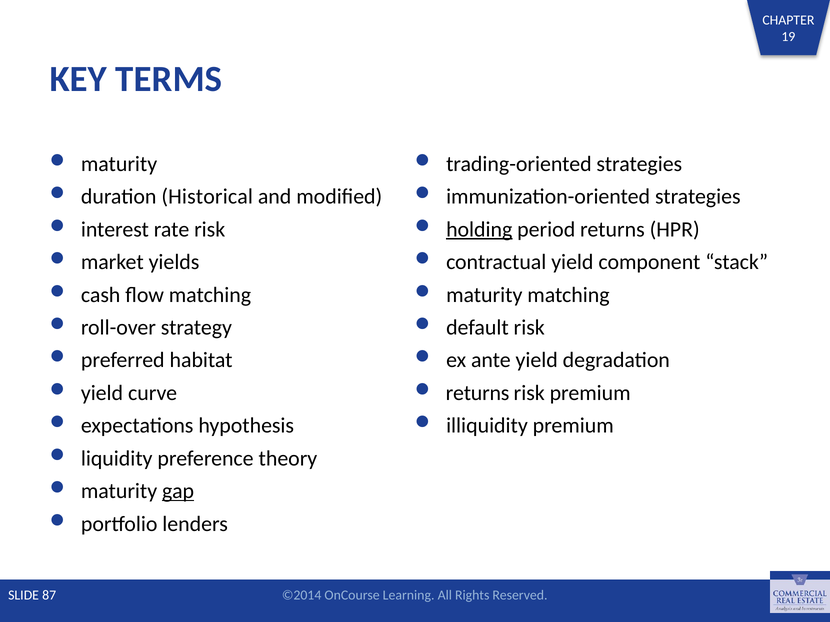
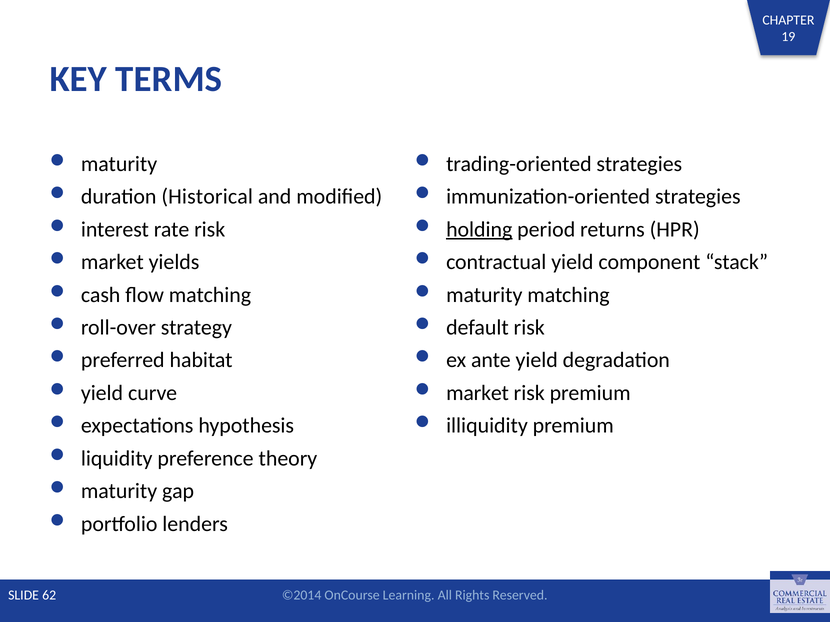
returns at (478, 393): returns -> market
gap underline: present -> none
87: 87 -> 62
